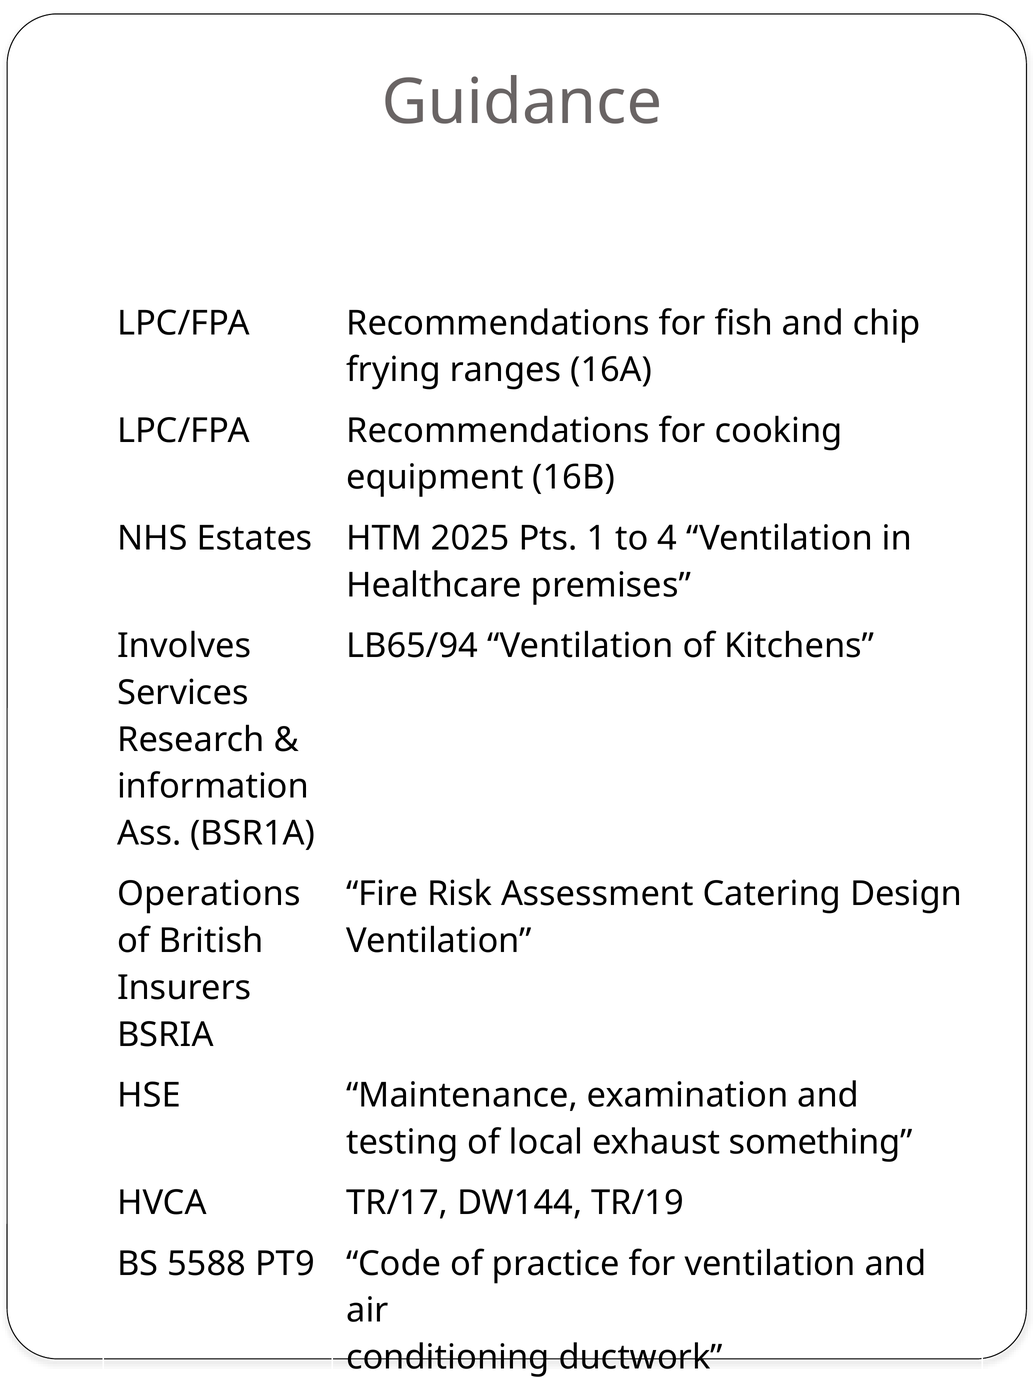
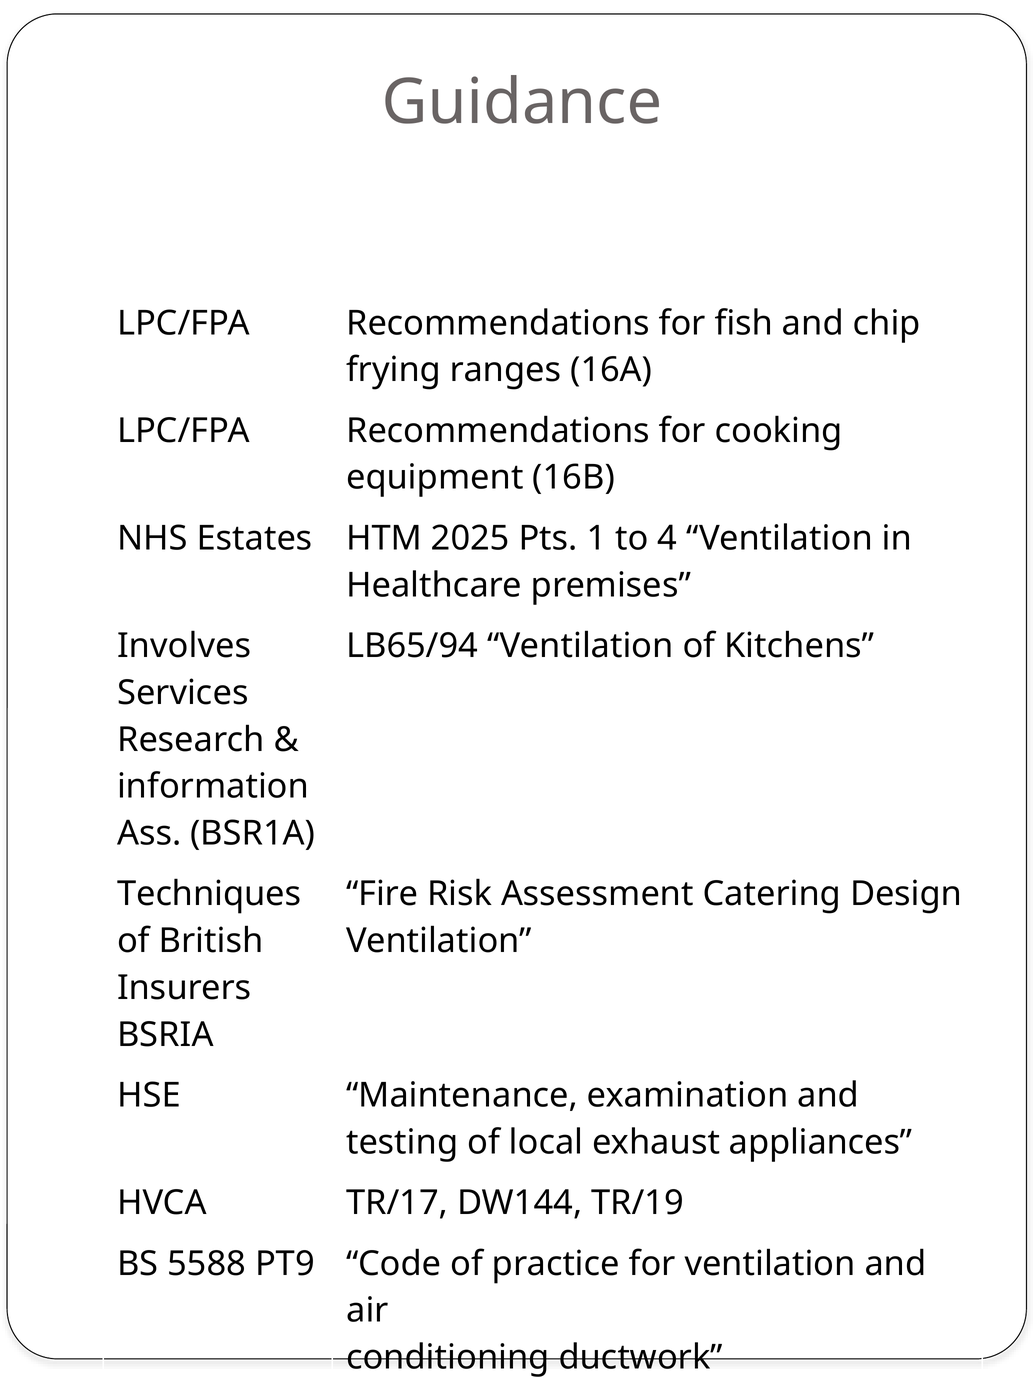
Operations: Operations -> Techniques
something: something -> appliances
